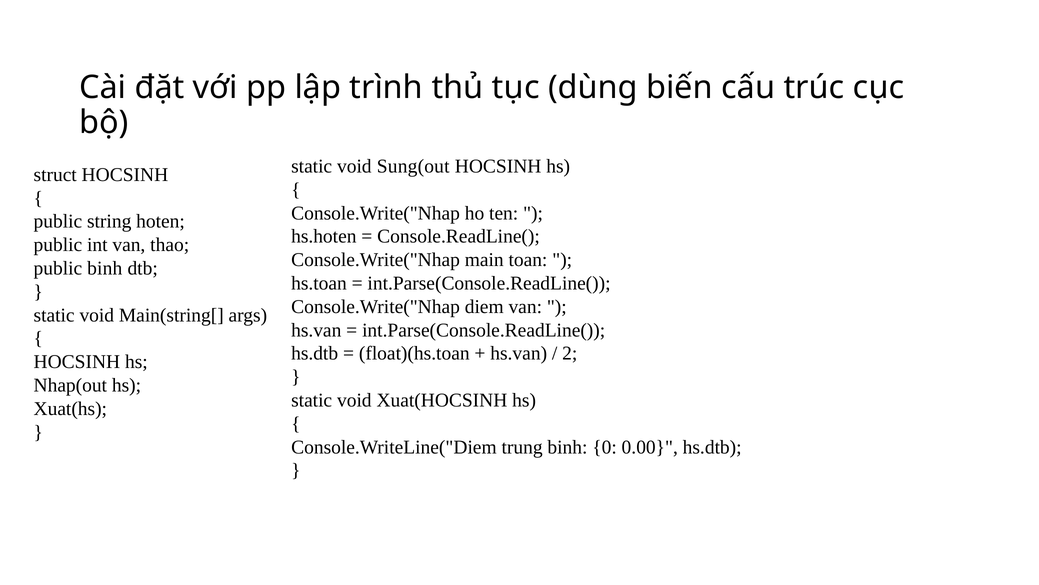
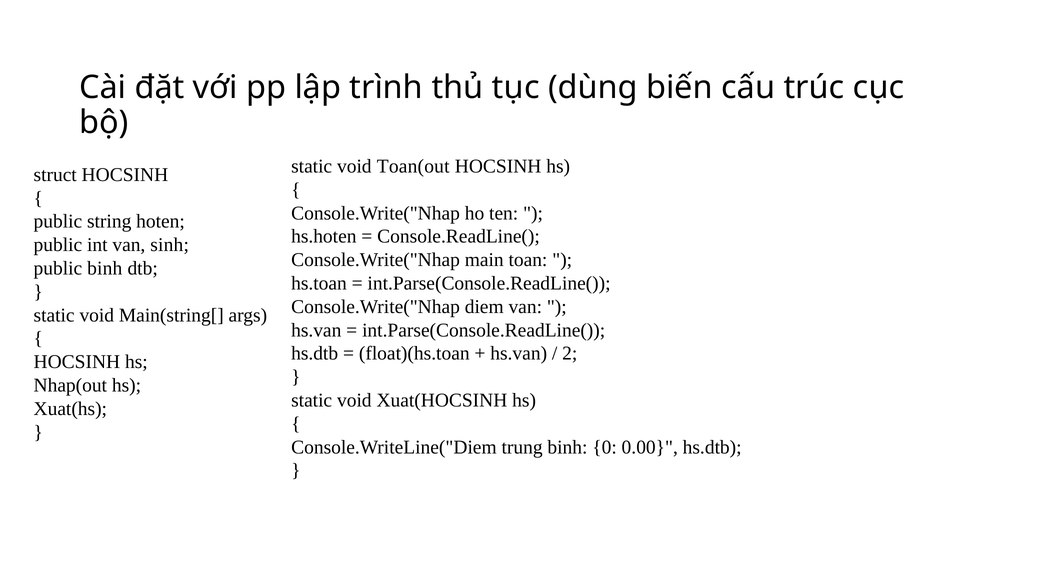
Sung(out: Sung(out -> Toan(out
thao: thao -> sinh
